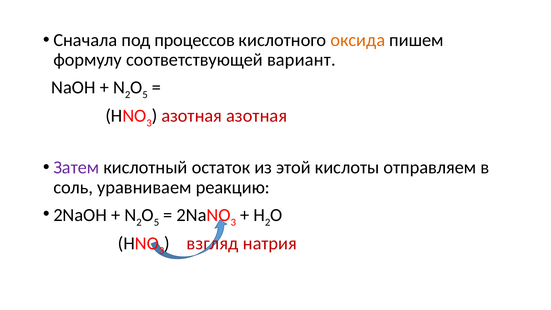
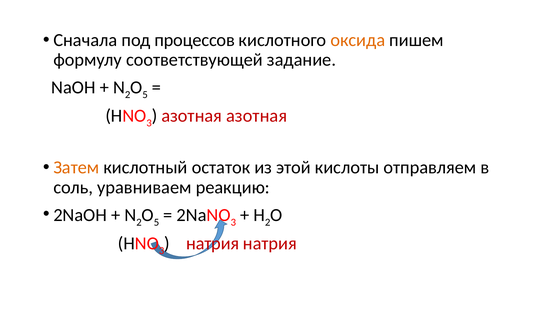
вариант: вариант -> задание
Затем colour: purple -> orange
взгляд at (212, 243): взгляд -> натрия
